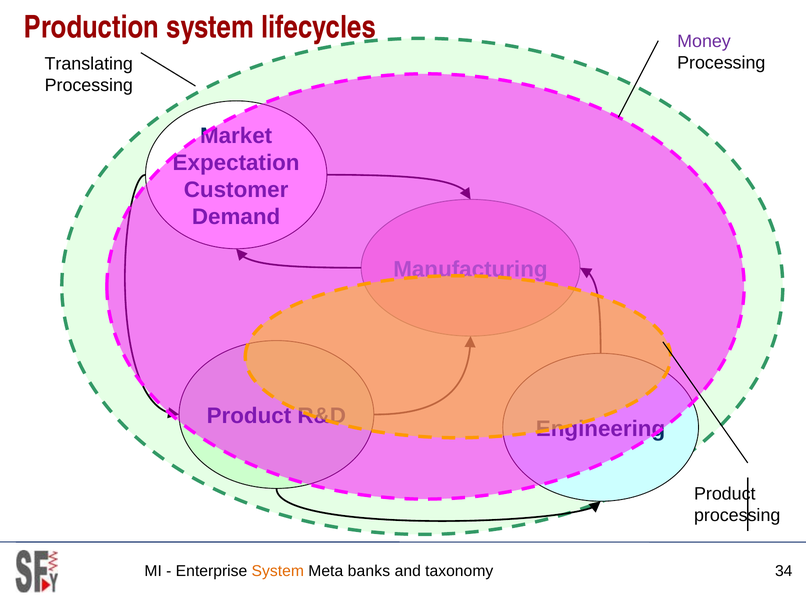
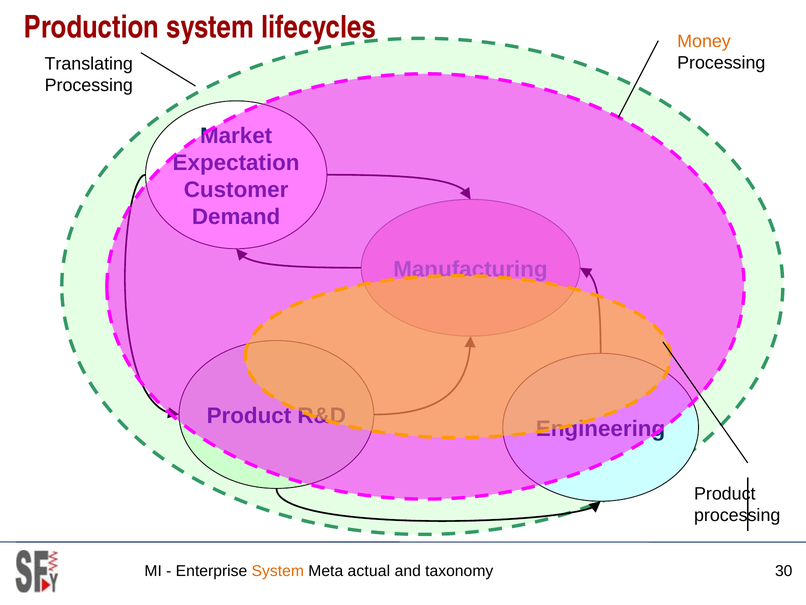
Money colour: purple -> orange
banks: banks -> actual
34: 34 -> 30
